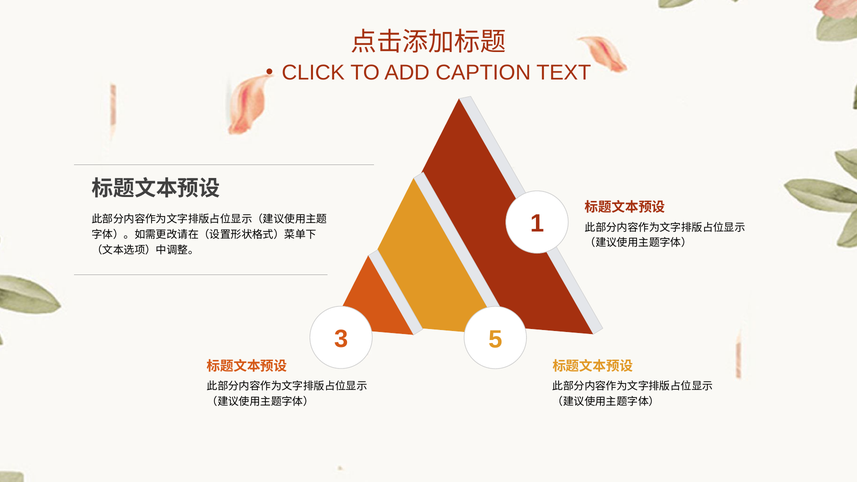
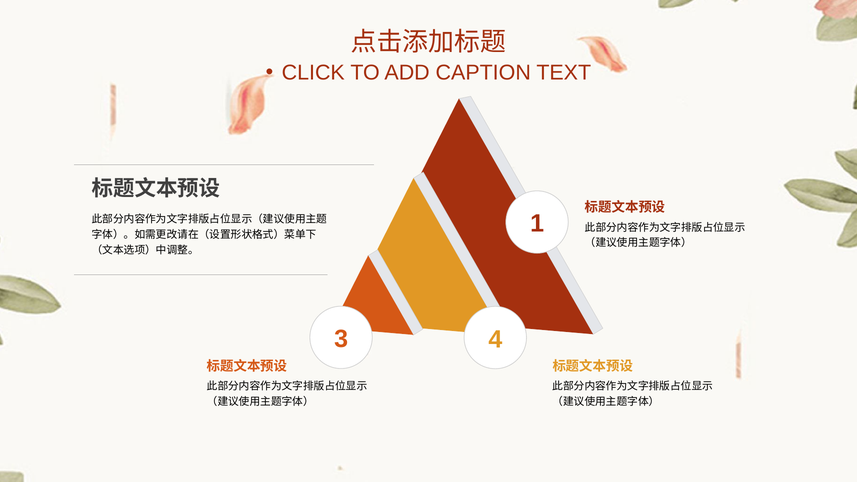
5: 5 -> 4
